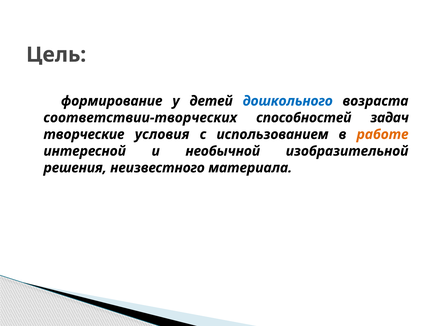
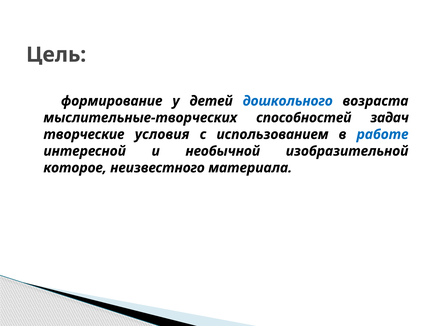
соответствии-творческих: соответствии-творческих -> мыслительные-творческих
работе colour: orange -> blue
решения: решения -> которое
